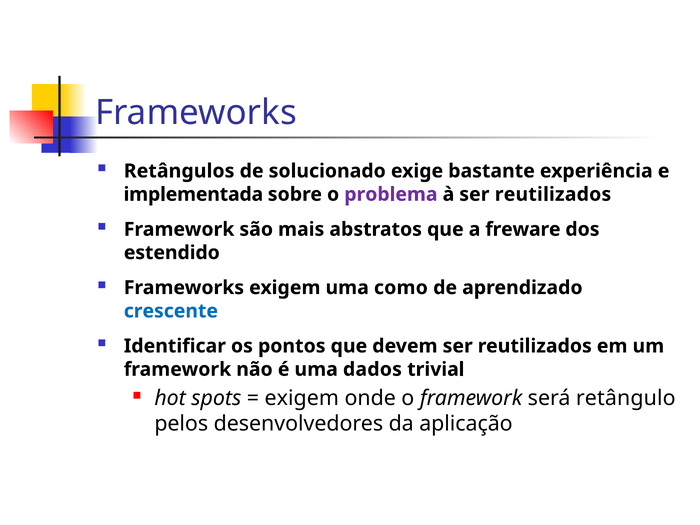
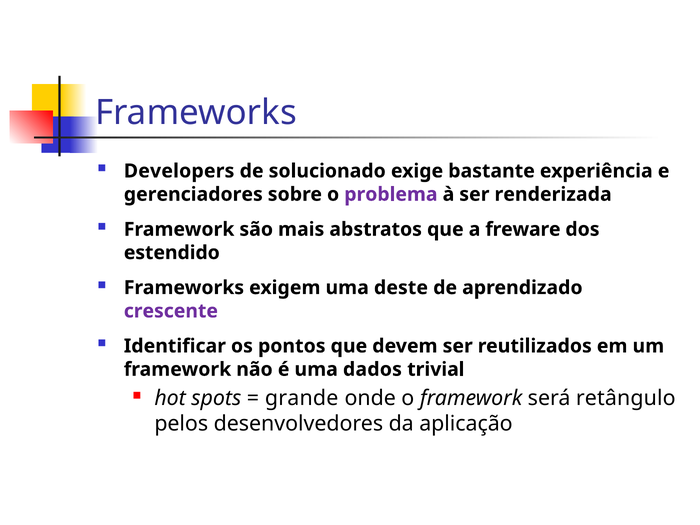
Retângulos: Retângulos -> Developers
implementada: implementada -> gerenciadores
à ser reutilizados: reutilizados -> renderizada
como: como -> deste
crescente colour: blue -> purple
exigem at (302, 398): exigem -> grande
